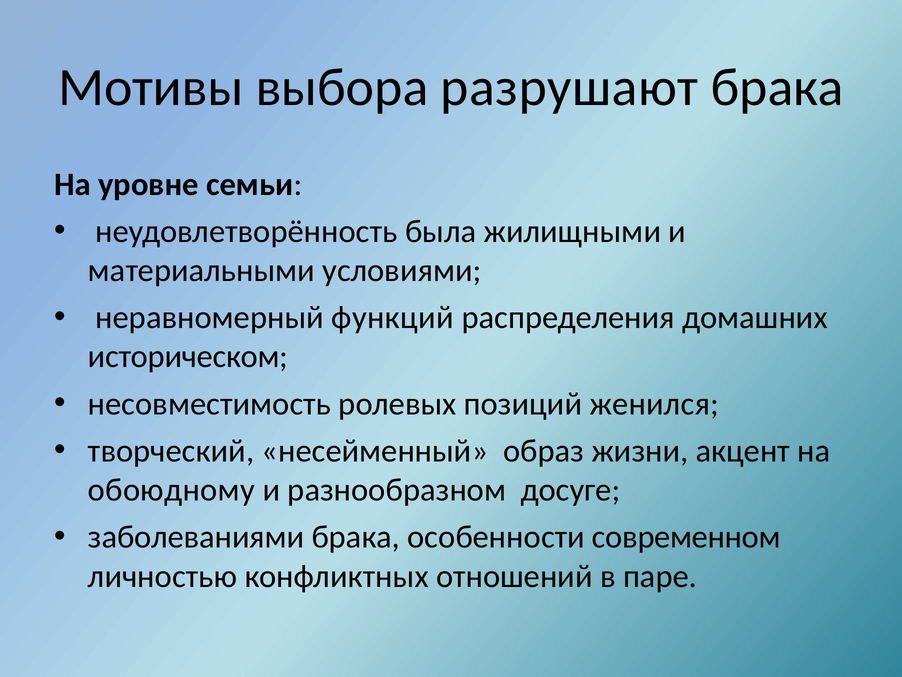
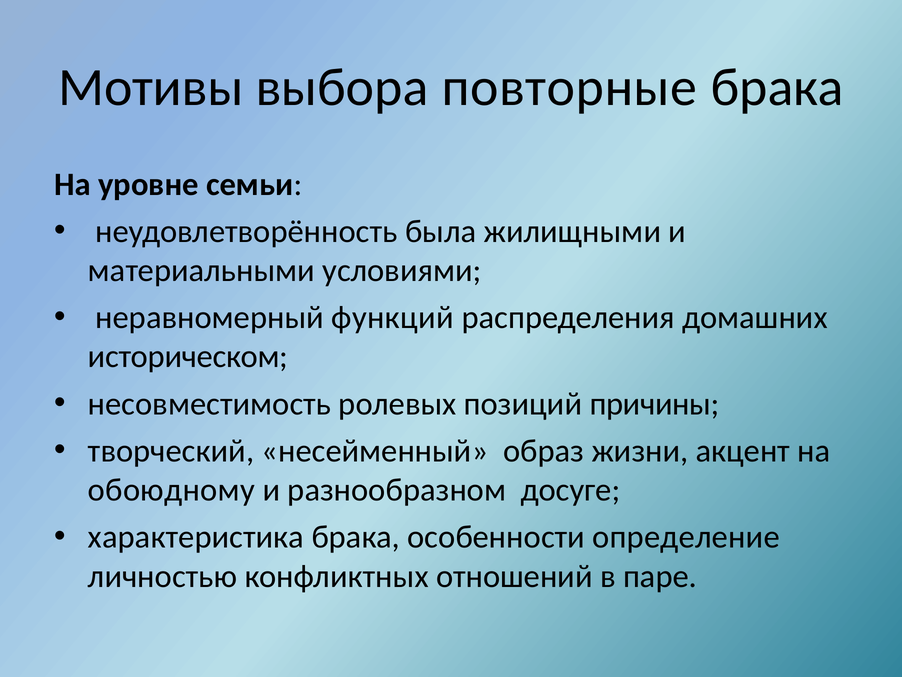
разрушают: разрушают -> повторные
женился: женился -> причины
заболеваниями: заболеваниями -> характеристика
современном: современном -> определение
